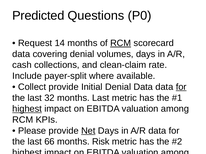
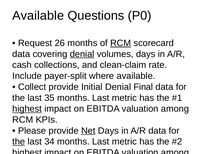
Predicted at (38, 16): Predicted -> Available
14: 14 -> 26
denial at (82, 54) underline: none -> present
Denial Data: Data -> Final
for at (181, 87) underline: present -> none
32: 32 -> 35
the at (19, 142) underline: none -> present
66: 66 -> 34
Risk at (101, 142): Risk -> Last
